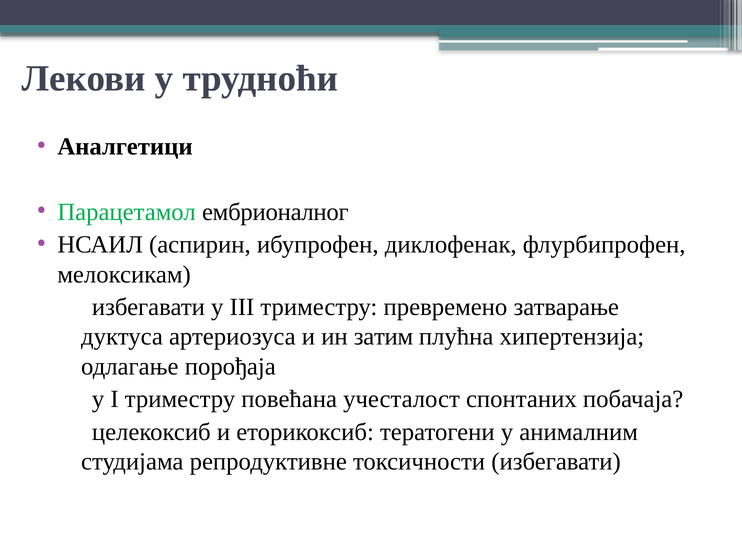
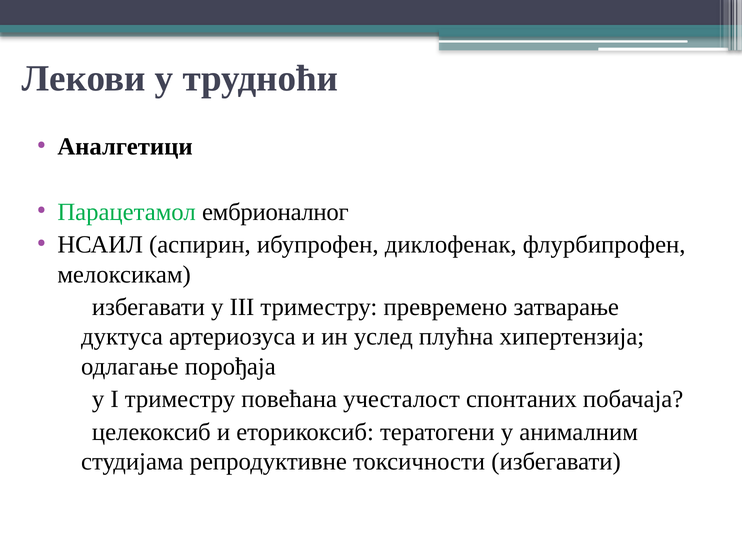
затим: затим -> услед
